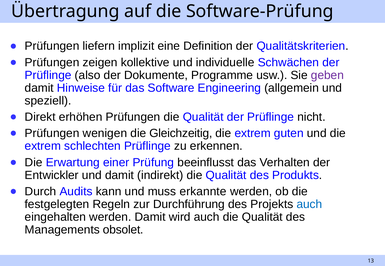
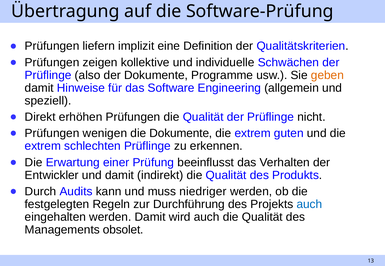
geben colour: purple -> orange
die Gleichzeitig: Gleichzeitig -> Dokumente
erkannte: erkannte -> niedriger
